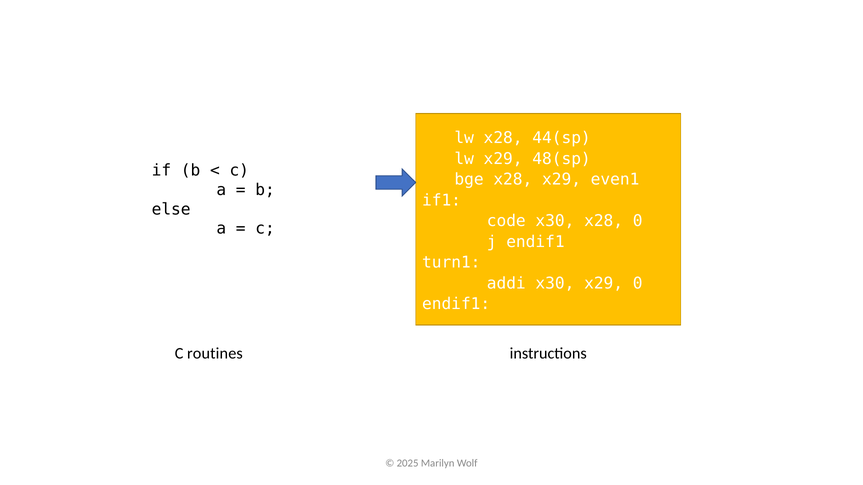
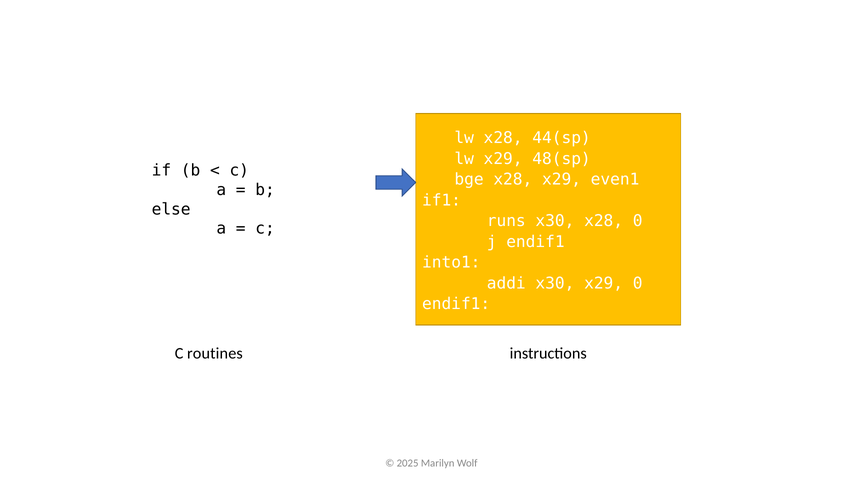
code: code -> runs
turn1: turn1 -> into1
